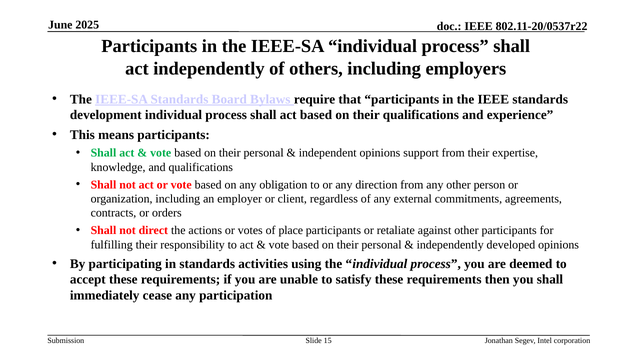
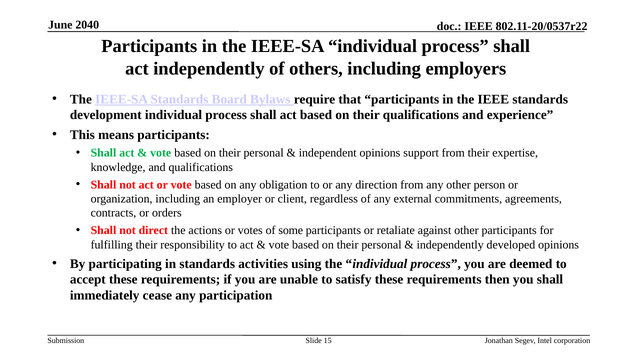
2025: 2025 -> 2040
place: place -> some
